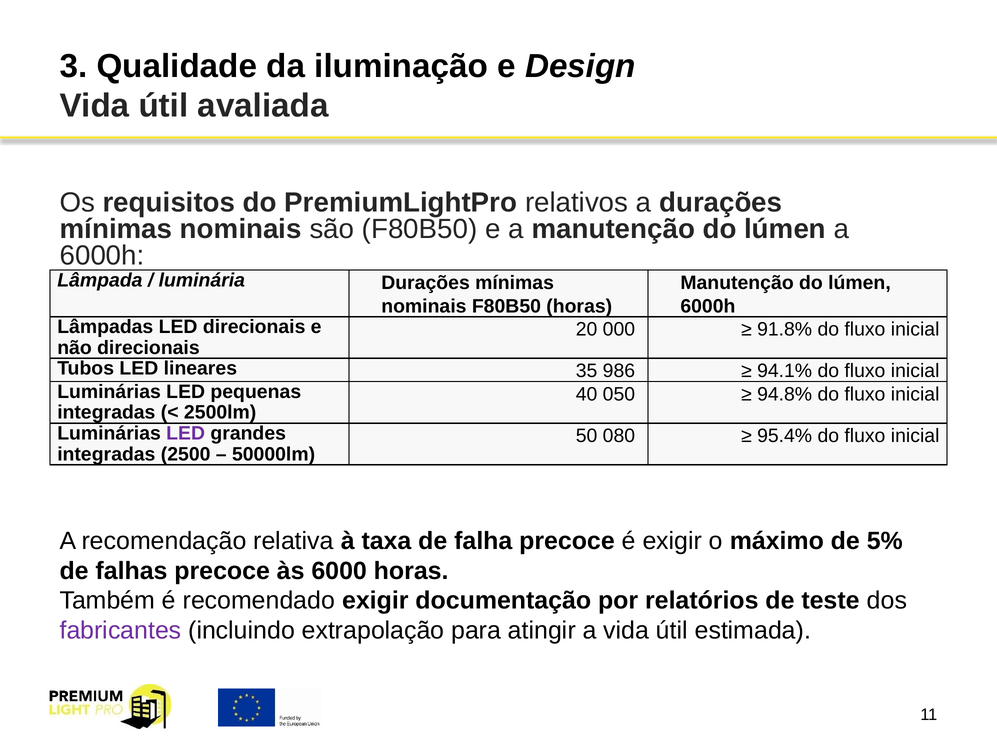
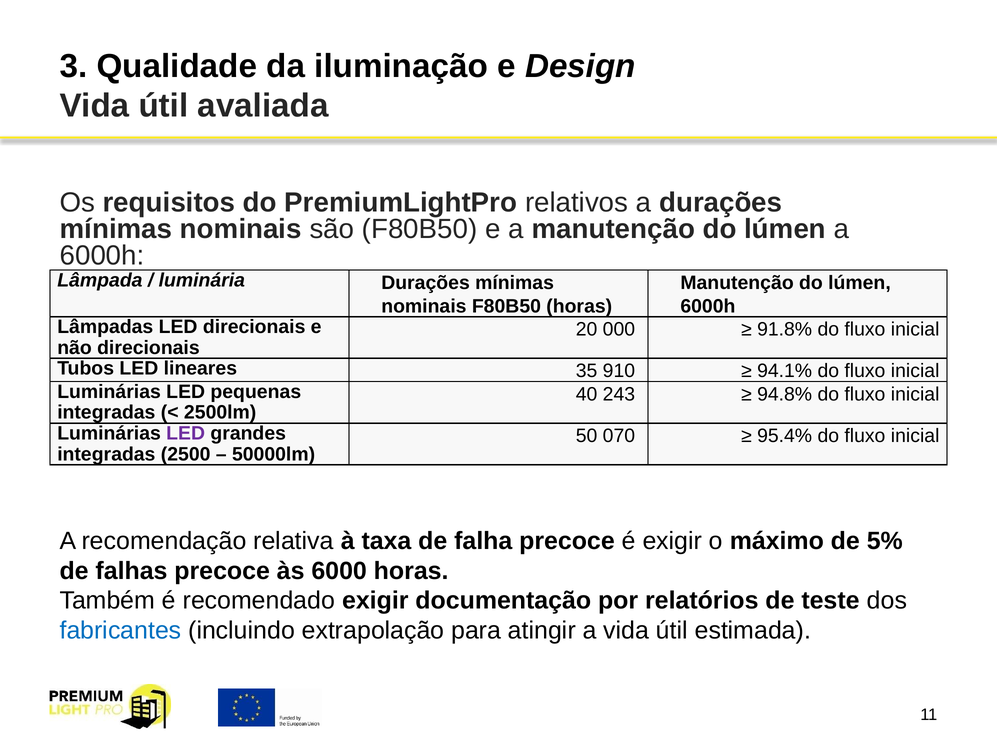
986: 986 -> 910
050: 050 -> 243
080: 080 -> 070
fabricantes colour: purple -> blue
